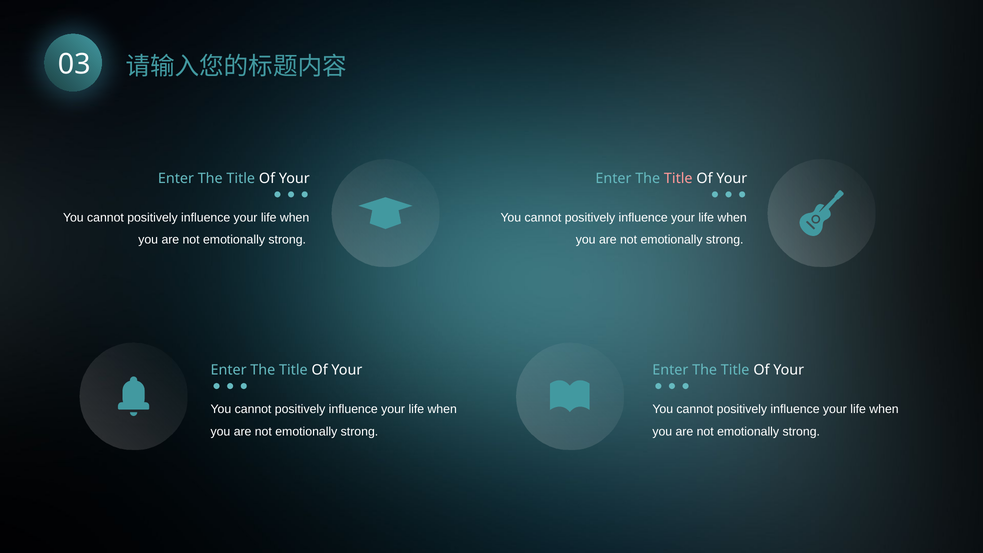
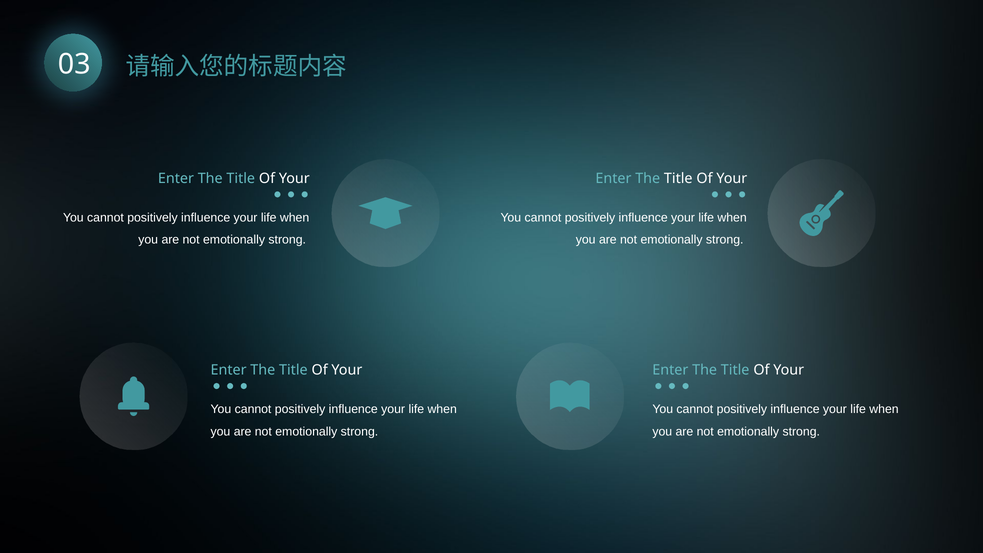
Title at (678, 179) colour: pink -> white
